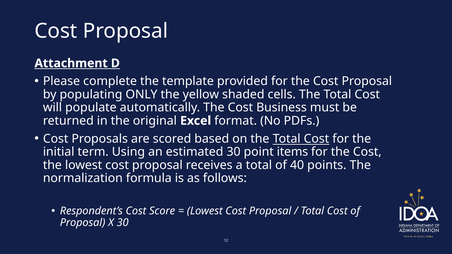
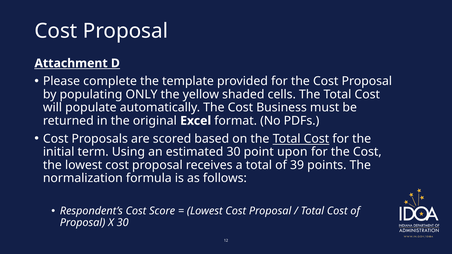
items: items -> upon
40: 40 -> 39
